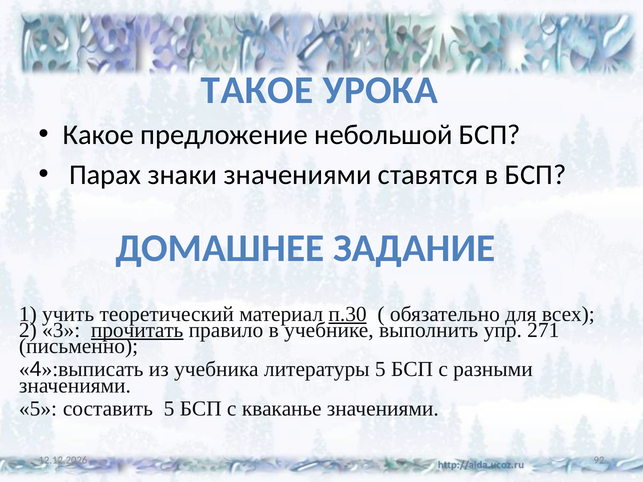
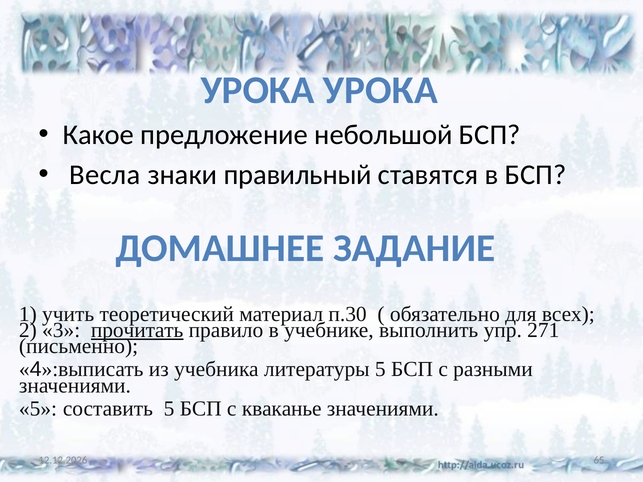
ТАКОЕ at (257, 90): ТАКОЕ -> УРОКА
Парах: Парах -> Весла
знаки значениями: значениями -> правильный
п.30 underline: present -> none
92: 92 -> 65
